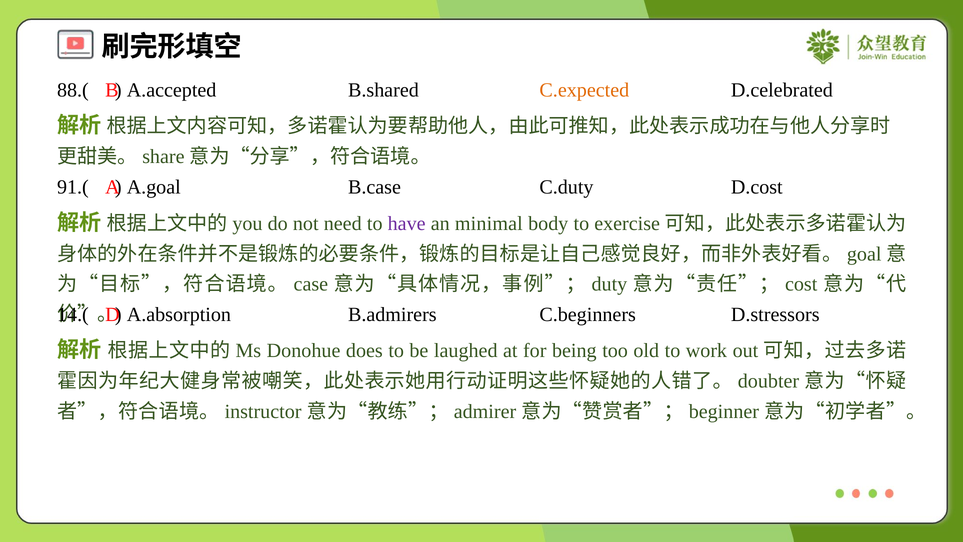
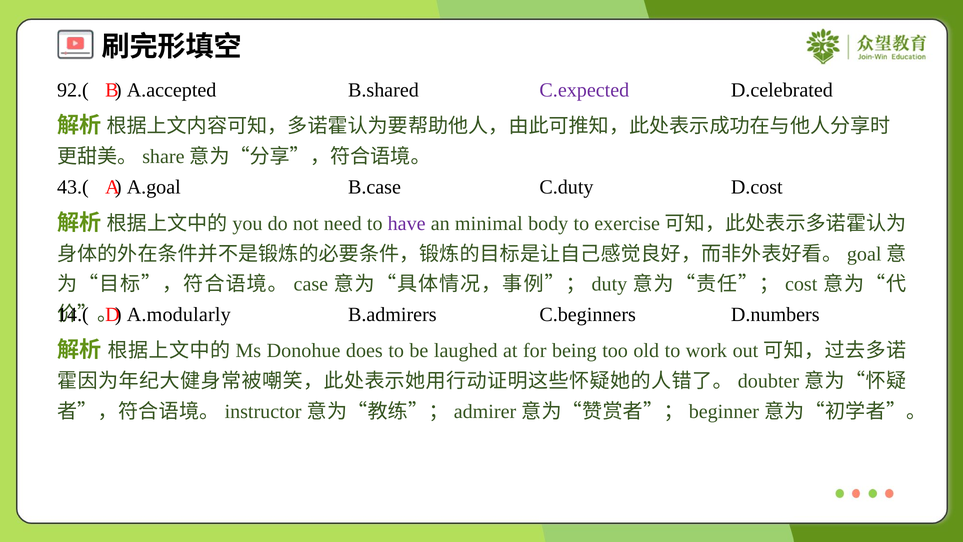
88.(: 88.( -> 92.(
C.expected colour: orange -> purple
91.(: 91.( -> 43.(
A.absorption: A.absorption -> A.modularly
D.stressors: D.stressors -> D.numbers
